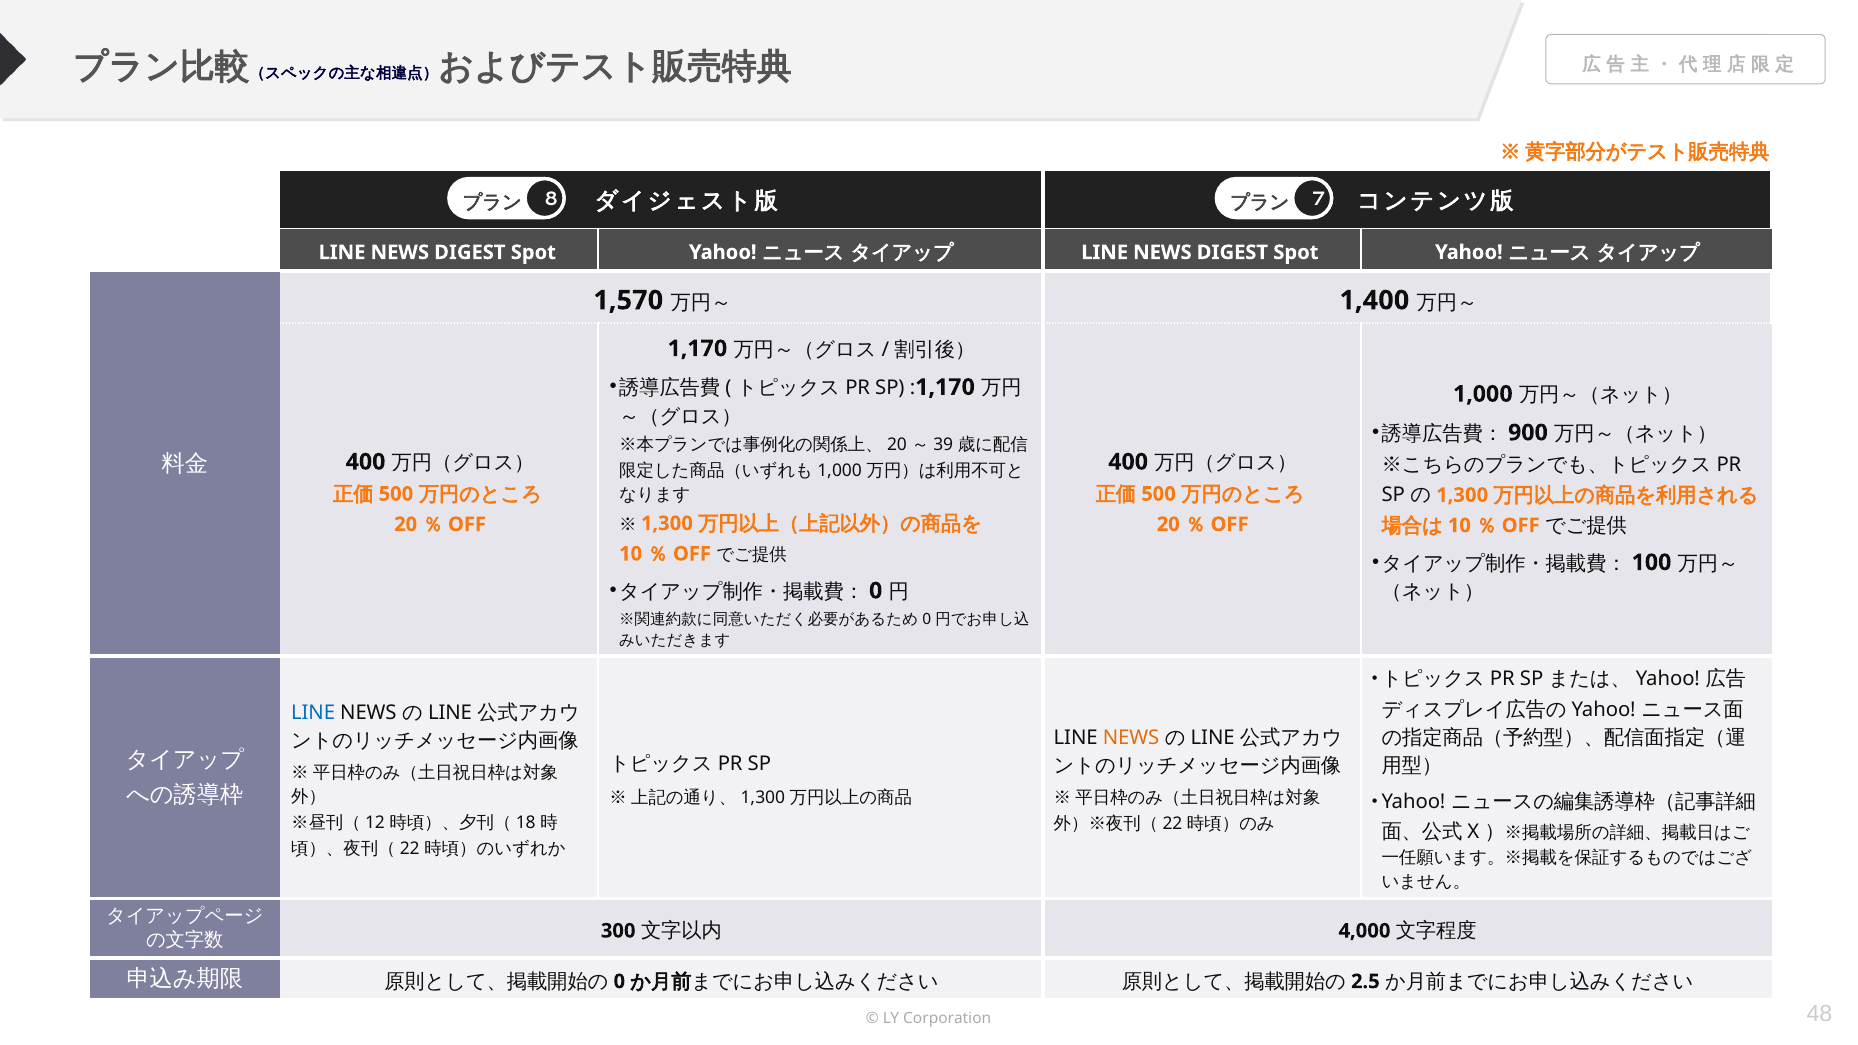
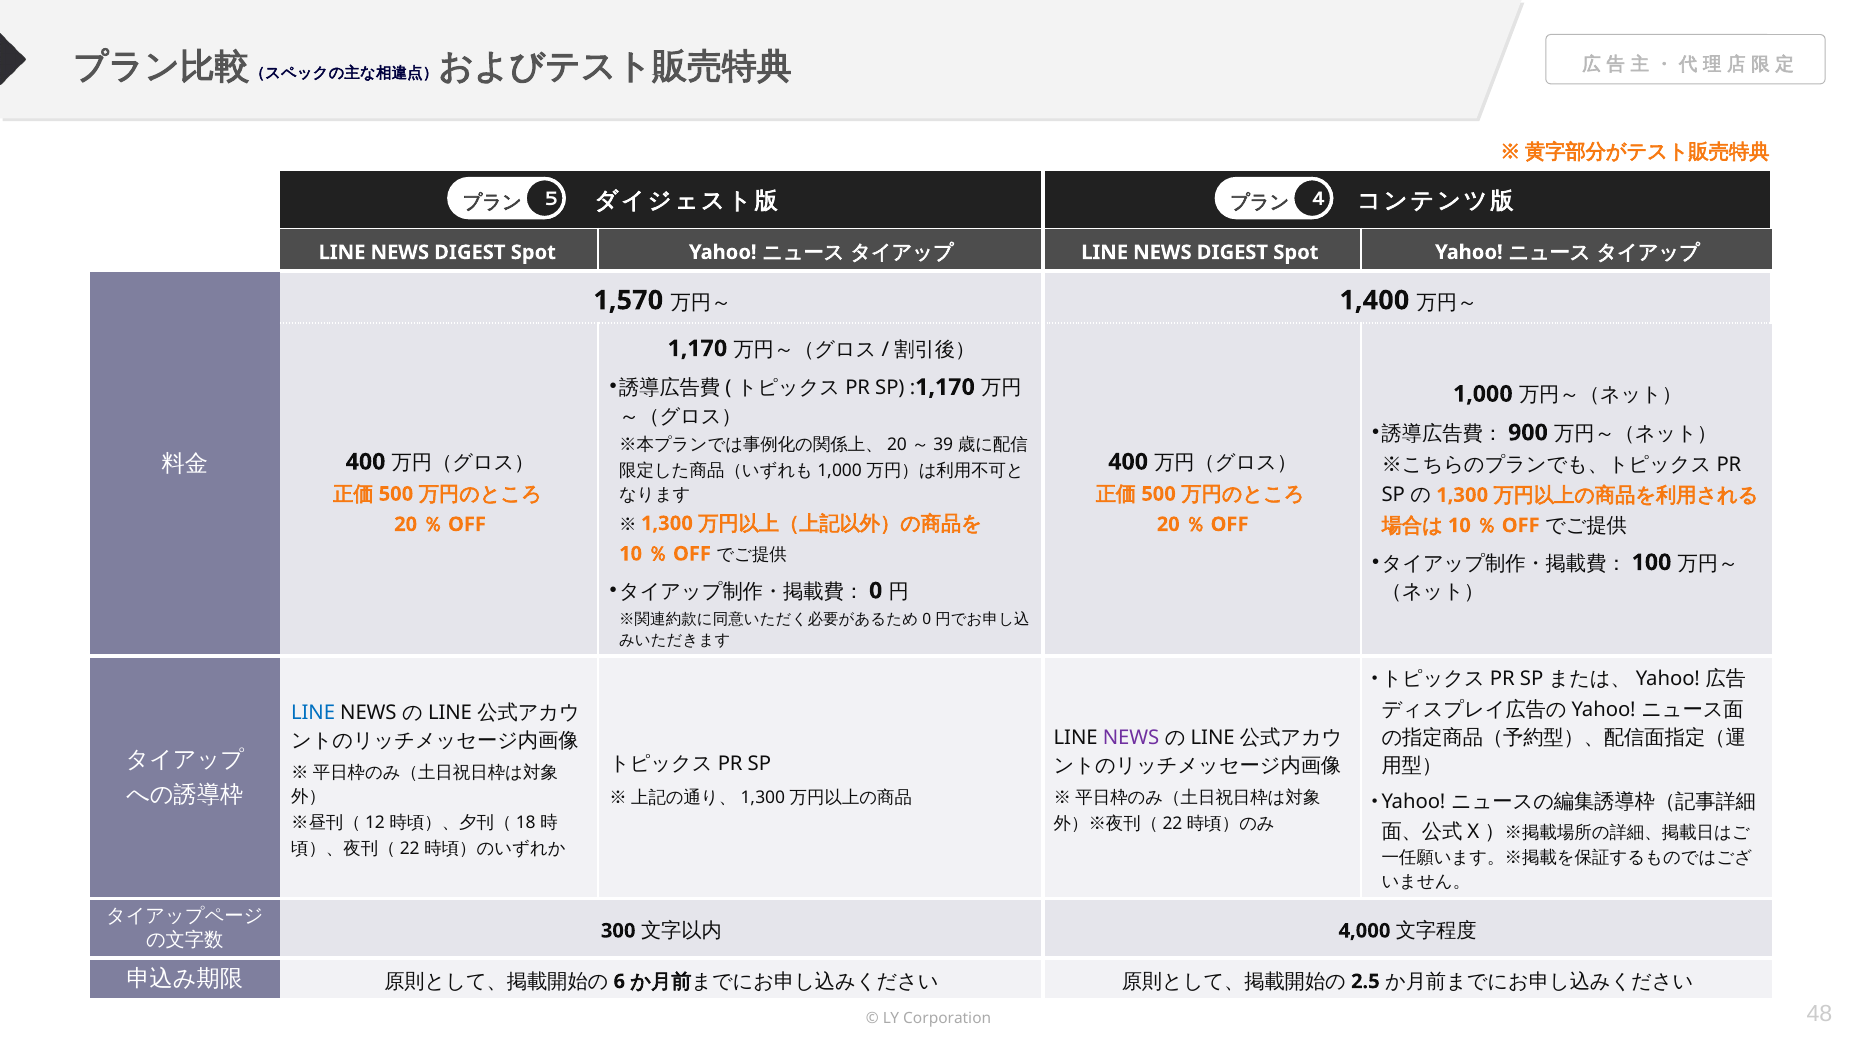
8: 8 -> 5
7: 7 -> 4
NEWS at (1131, 738) colour: orange -> purple
0 at (619, 982): 0 -> 6
